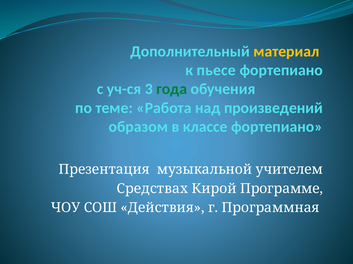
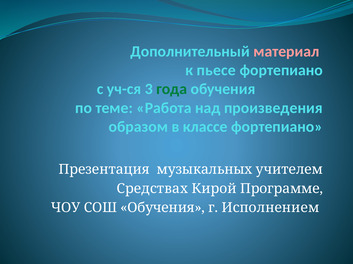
материал colour: yellow -> pink
произведений: произведений -> произведения
музыкальной: музыкальной -> музыкальных
СОШ Действия: Действия -> Обучения
Программная: Программная -> Исполнением
